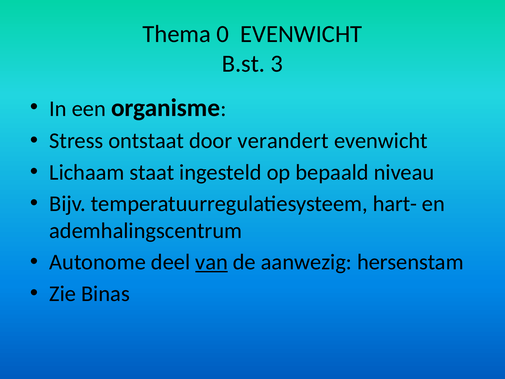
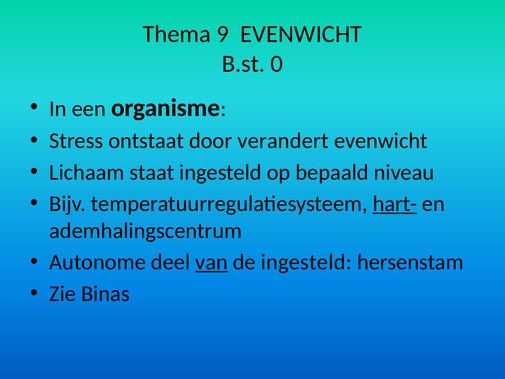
0: 0 -> 9
3: 3 -> 0
hart- underline: none -> present
de aanwezig: aanwezig -> ingesteld
